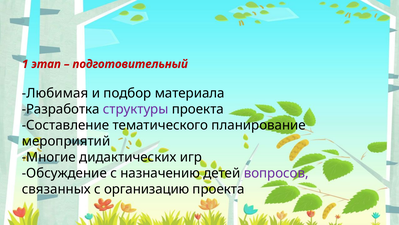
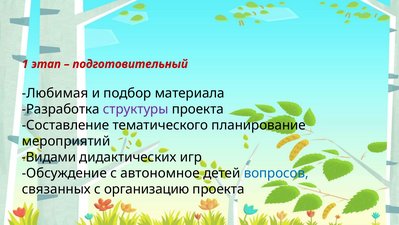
Многие: Многие -> Видами
назначению: назначению -> автономное
вопросов colour: purple -> blue
